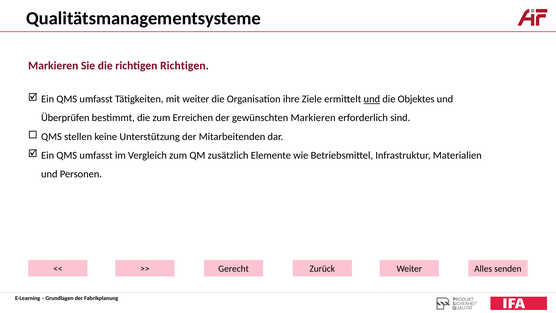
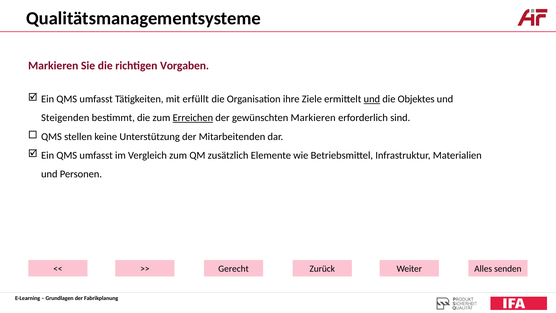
richtigen Richtigen: Richtigen -> Vorgaben
mit weiter: weiter -> erfüllt
Überprüfen: Überprüfen -> Steigenden
Erreichen underline: none -> present
